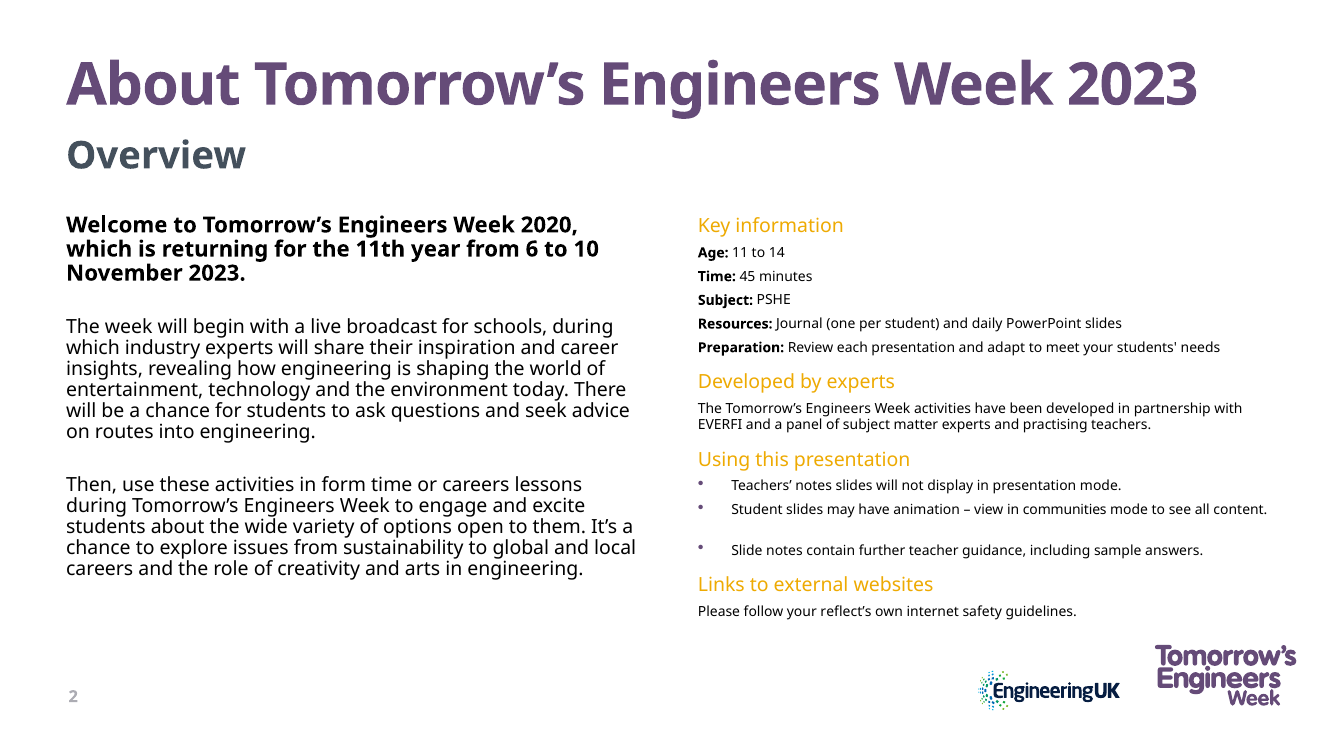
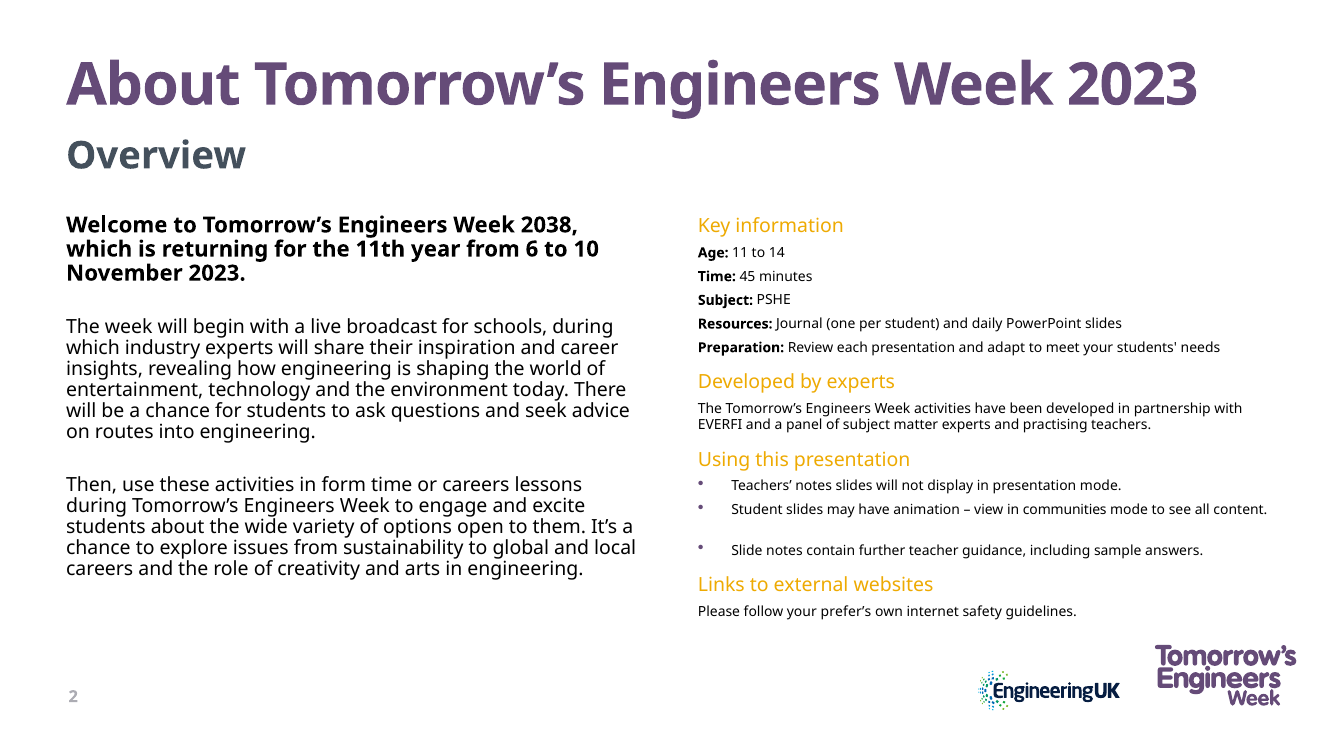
2020: 2020 -> 2038
reflect’s: reflect’s -> prefer’s
